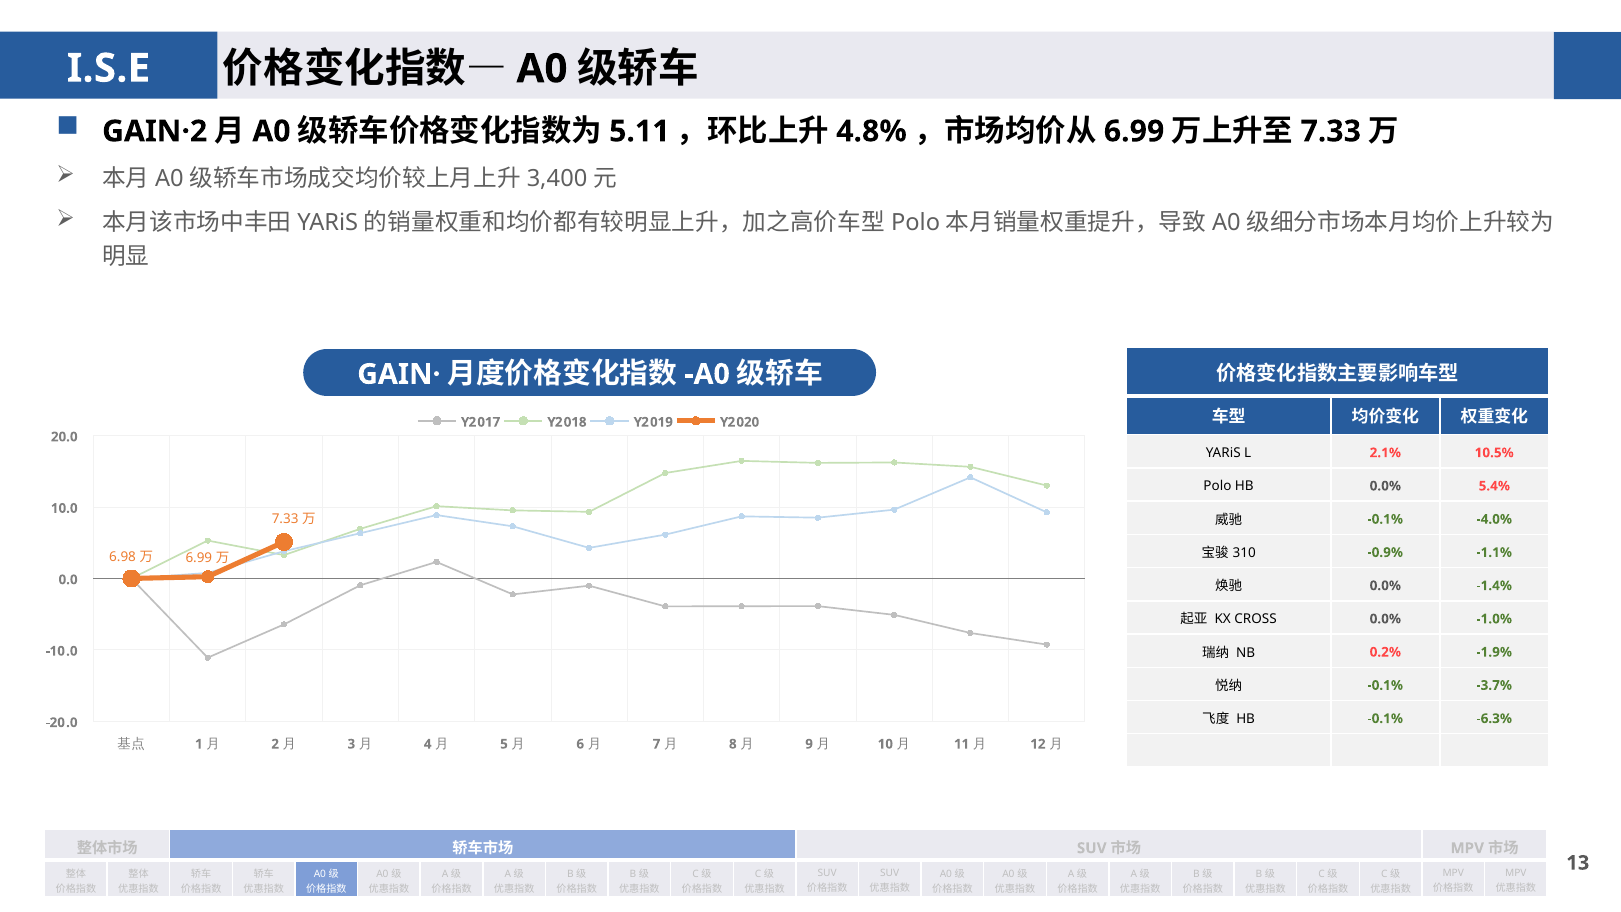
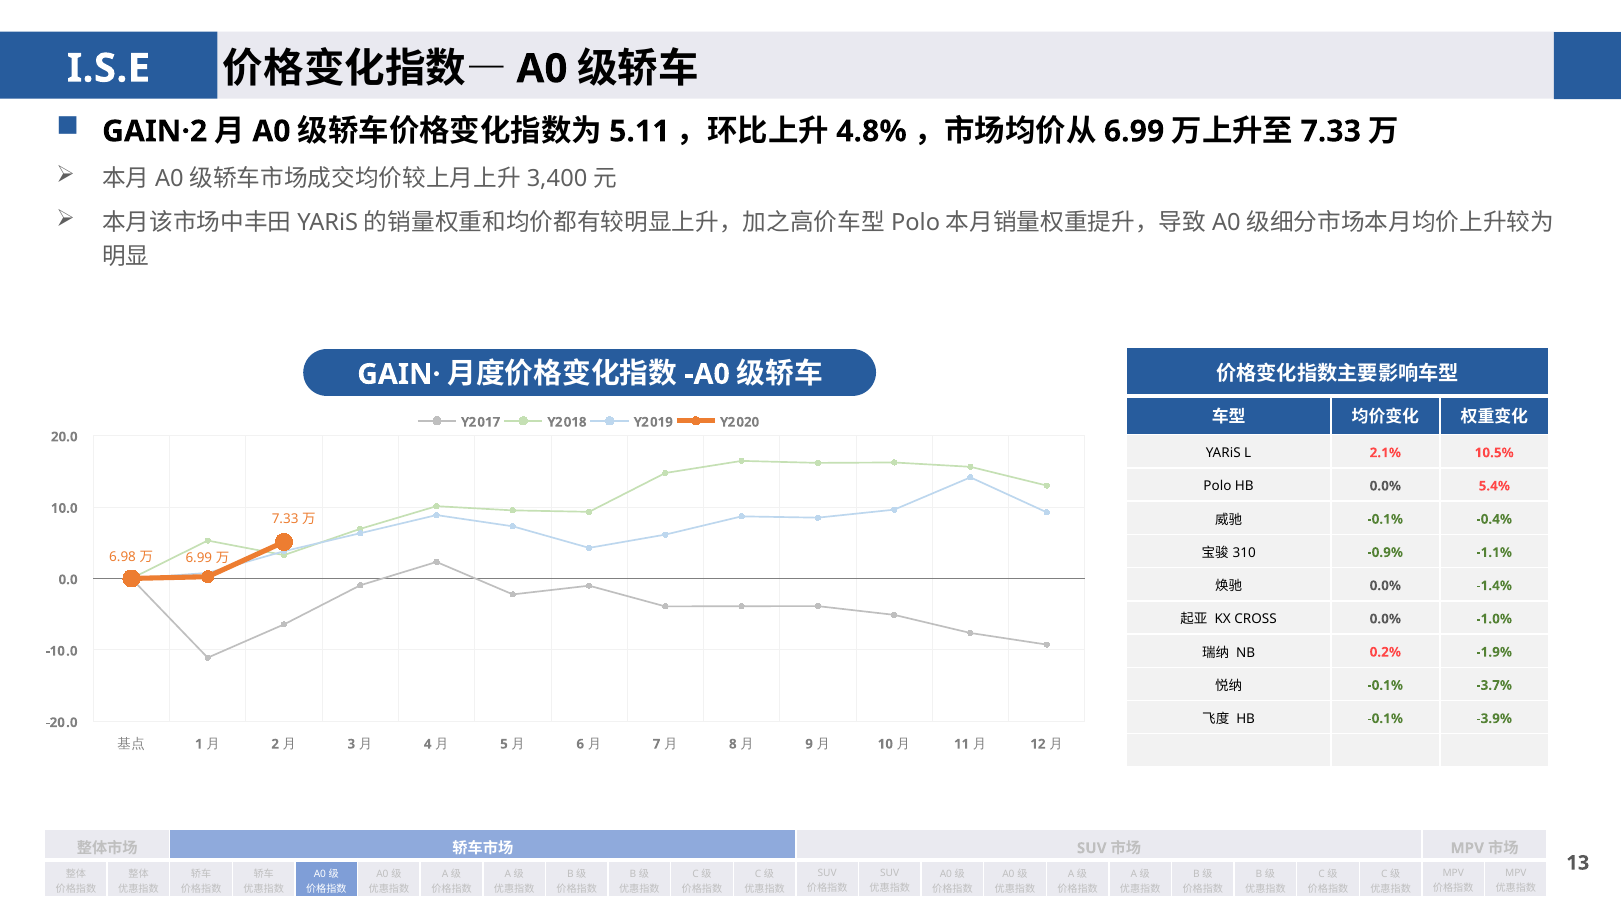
-4.0%: -4.0% -> -0.4%
-6.3%: -6.3% -> -3.9%
